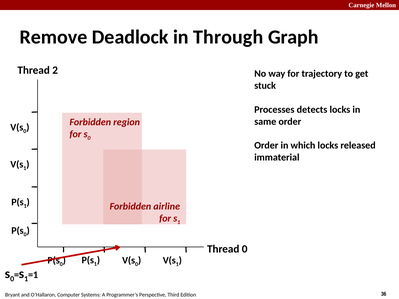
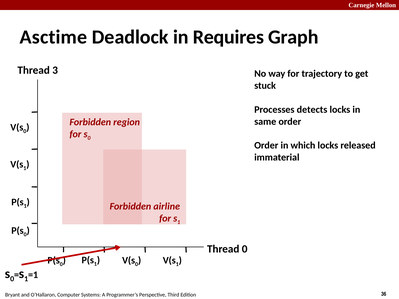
Remove: Remove -> Asctime
Through: Through -> Requires
2: 2 -> 3
